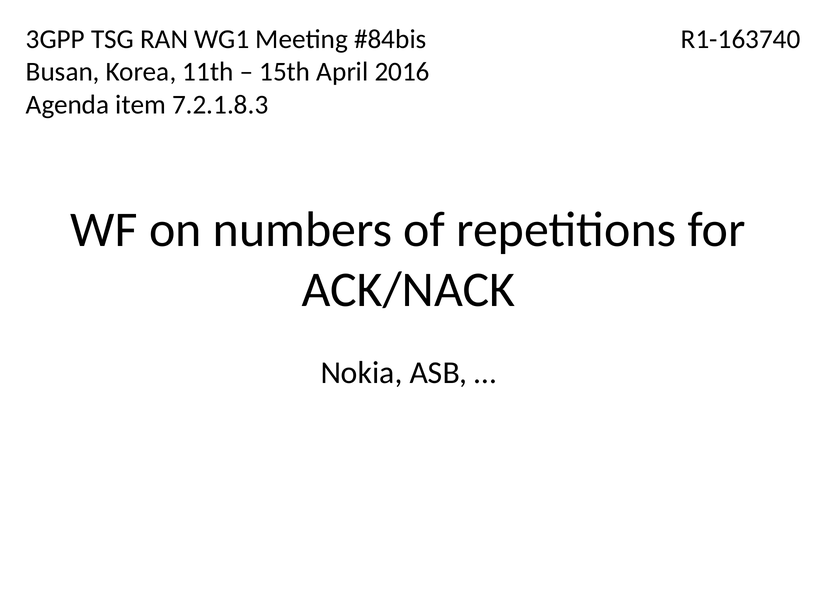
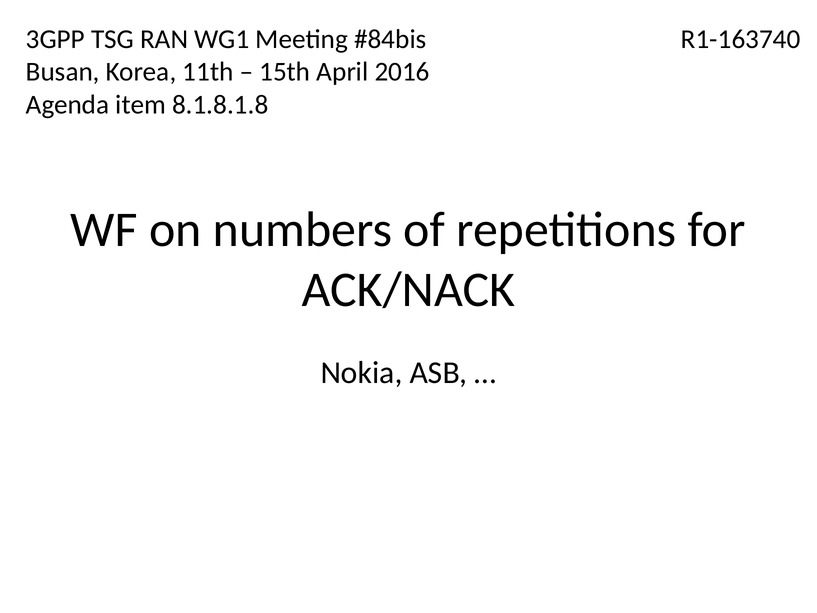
7.2.1.8.3: 7.2.1.8.3 -> 8.1.8.1.8
